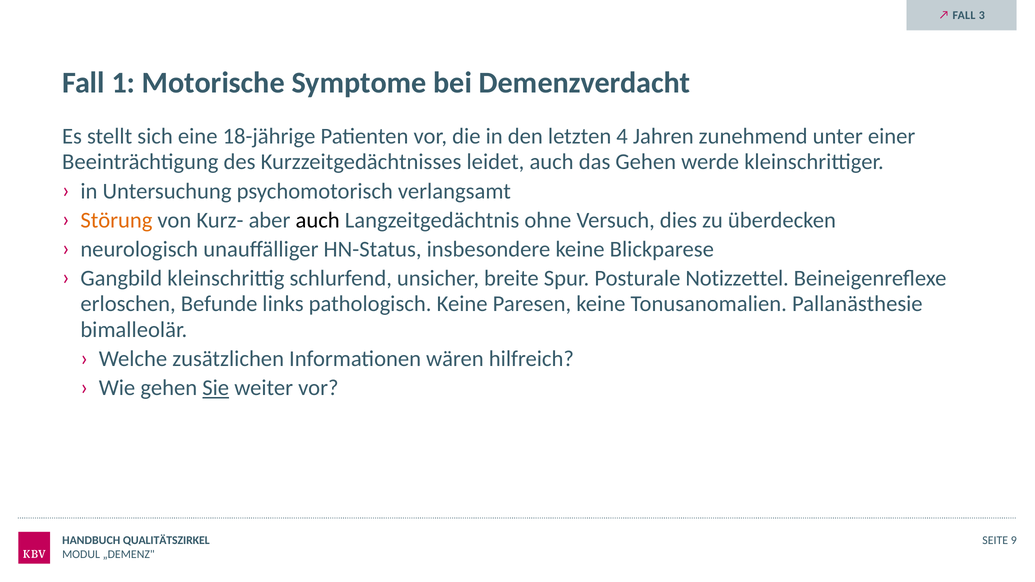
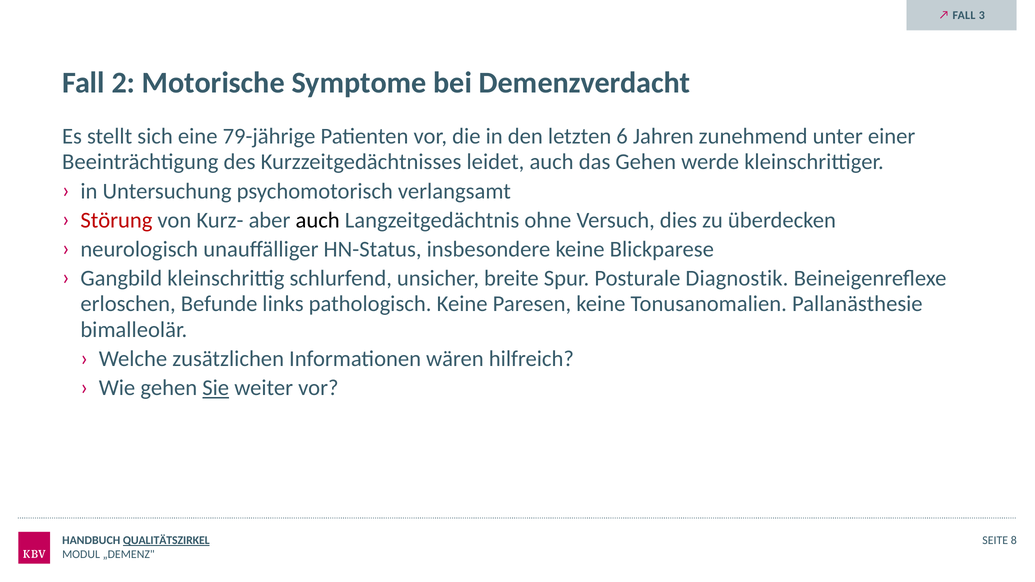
1: 1 -> 2
18-jährige: 18-jährige -> 79-jährige
4: 4 -> 6
Störung colour: orange -> red
Notizzettel: Notizzettel -> Diagnostik
QUALITÄTSZIRKEL underline: none -> present
9: 9 -> 8
